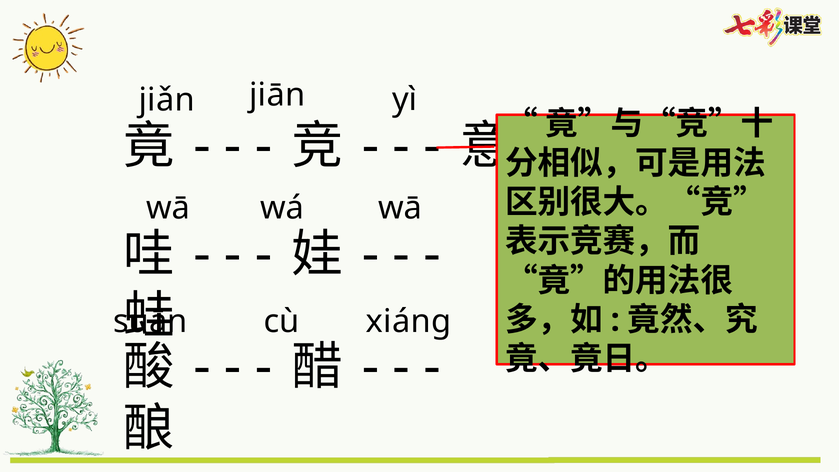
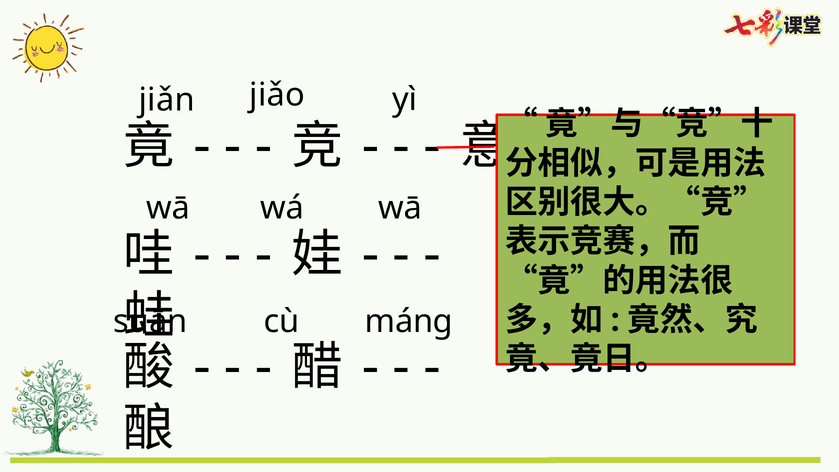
jiān: jiān -> jiǎo
xiáng: xiáng -> máng
